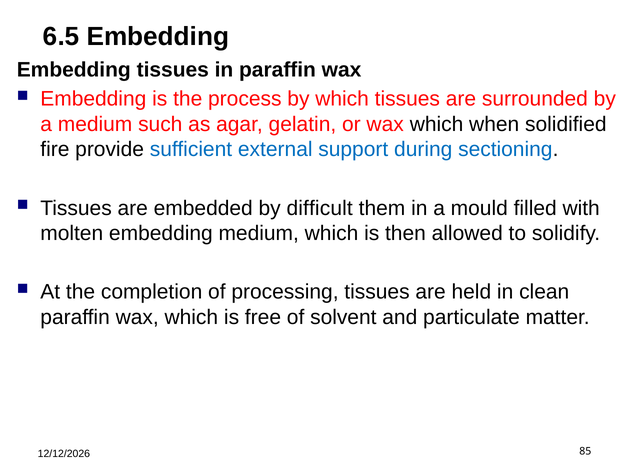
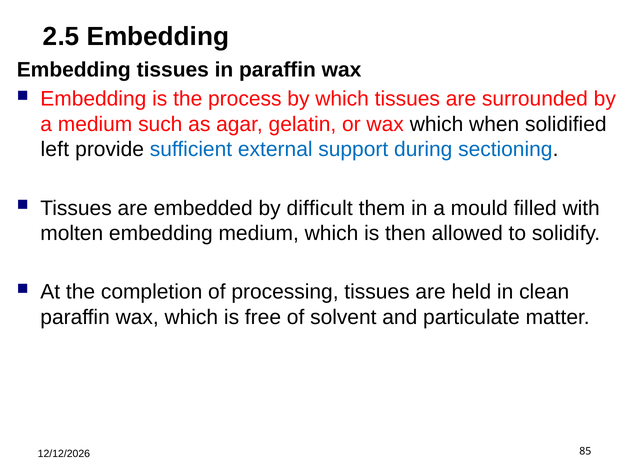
6.5: 6.5 -> 2.5
fire: fire -> left
